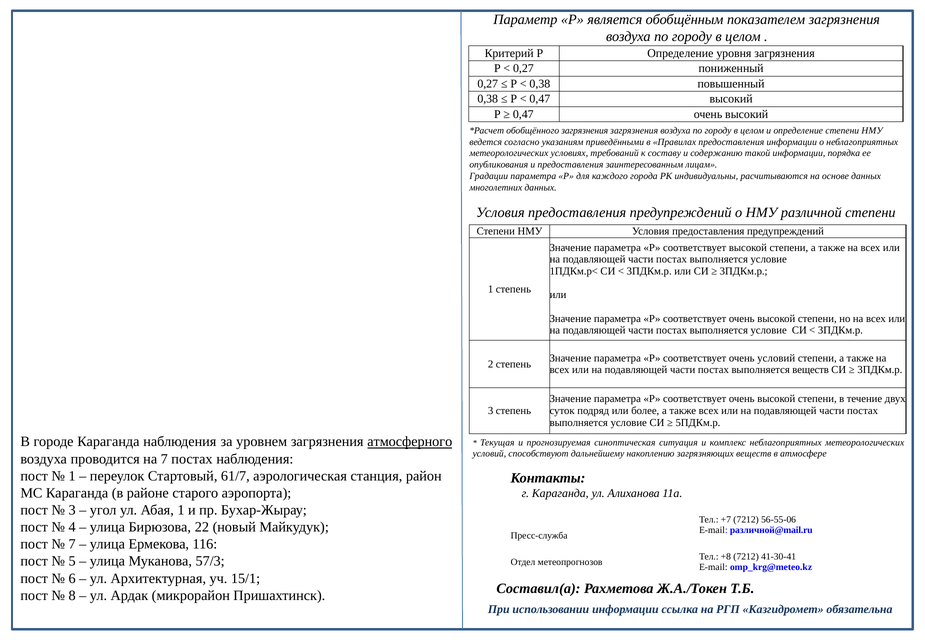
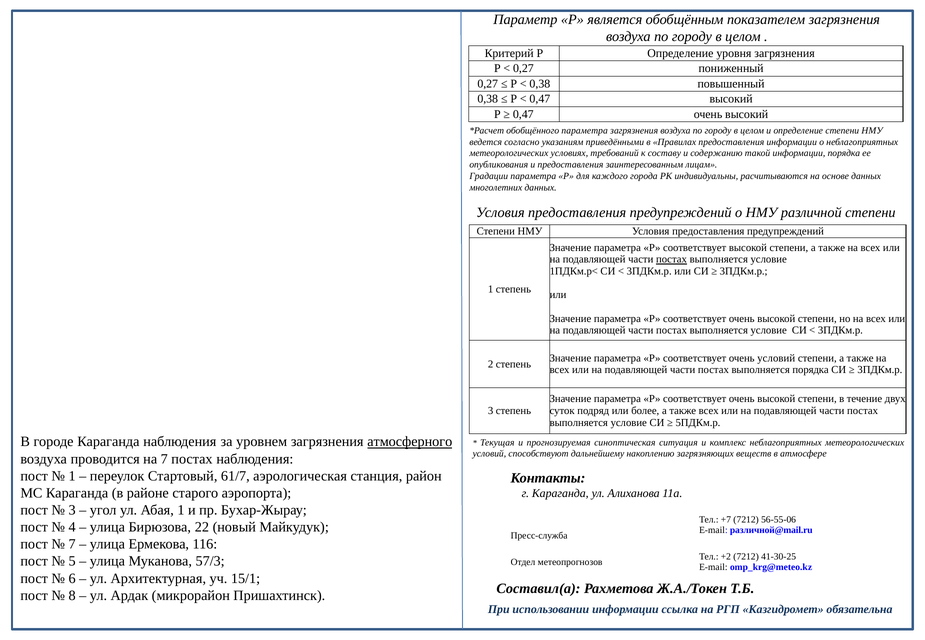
обобщённого загрязнения: загрязнения -> параметра
постах at (671, 260) underline: none -> present
выполняется веществ: веществ -> порядка
+8: +8 -> +2
41-30-41: 41-30-41 -> 41-30-25
